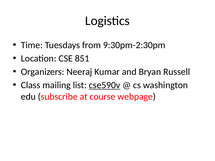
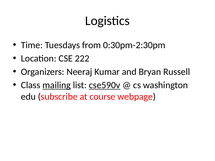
9:30pm-2:30pm: 9:30pm-2:30pm -> 0:30pm-2:30pm
851: 851 -> 222
mailing underline: none -> present
